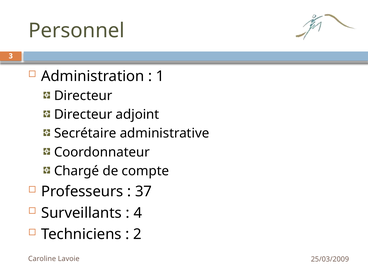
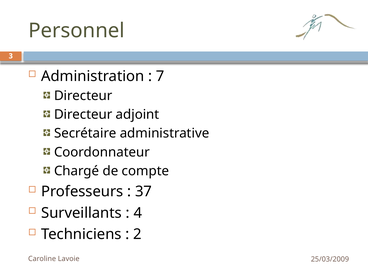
1: 1 -> 7
